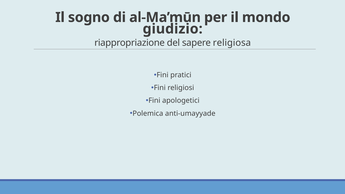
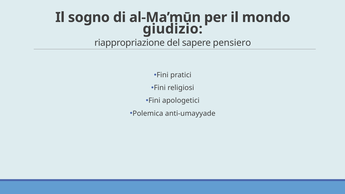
religiosa: religiosa -> pensiero
